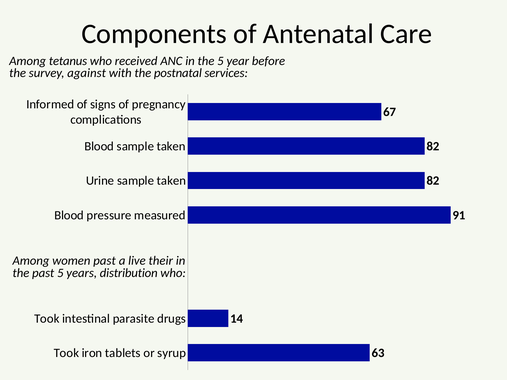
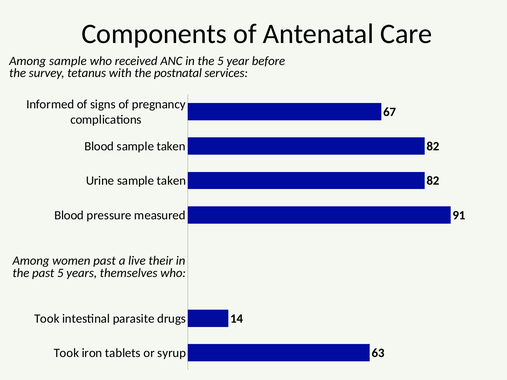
Among tetanus: tetanus -> sample
against: against -> tetanus
distribution: distribution -> themselves
